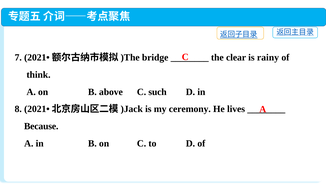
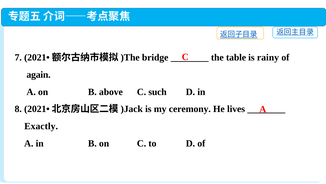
clear: clear -> table
think: think -> again
Because: Because -> Exactly
